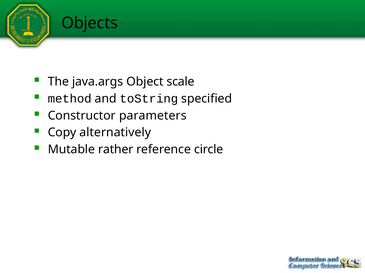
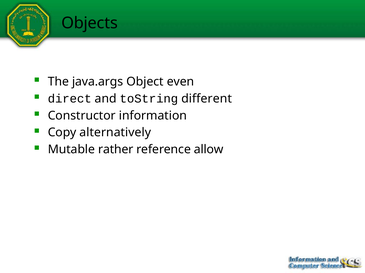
scale: scale -> even
method: method -> direct
specified: specified -> different
parameters: parameters -> information
circle: circle -> allow
